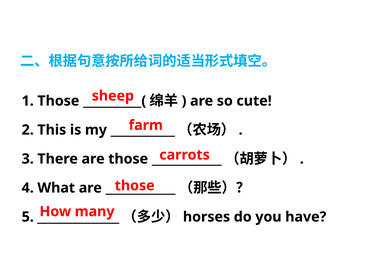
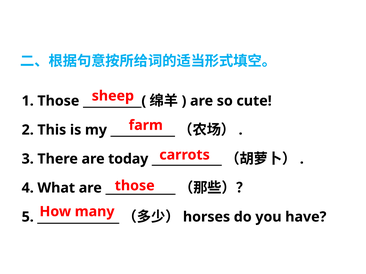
are those: those -> today
